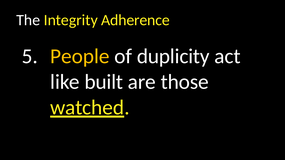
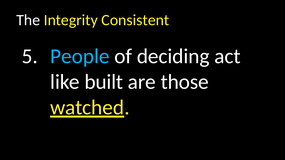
Adherence: Adherence -> Consistent
People colour: yellow -> light blue
duplicity: duplicity -> deciding
